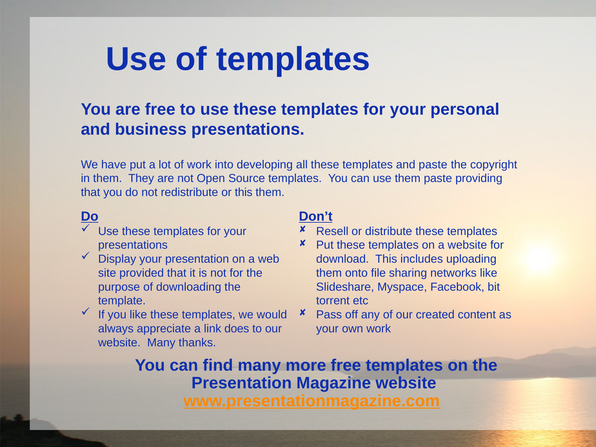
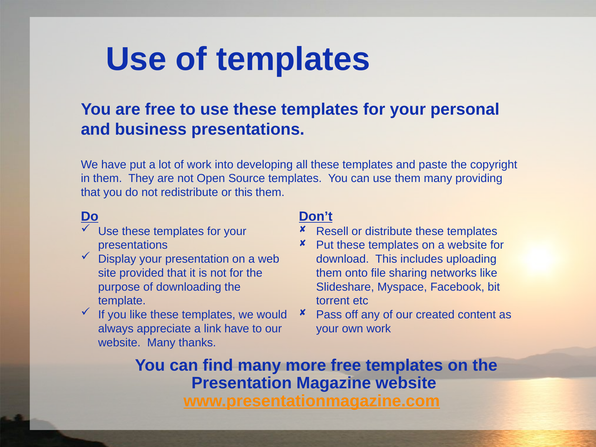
them paste: paste -> many
link does: does -> have
